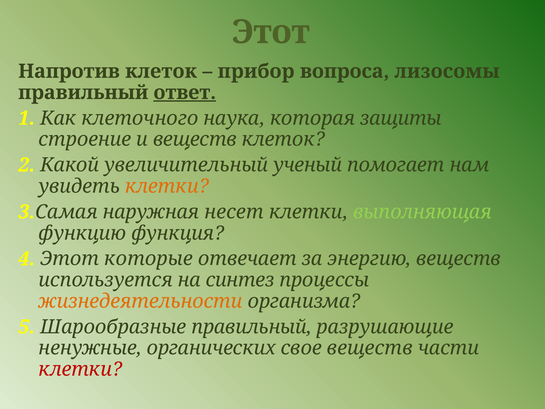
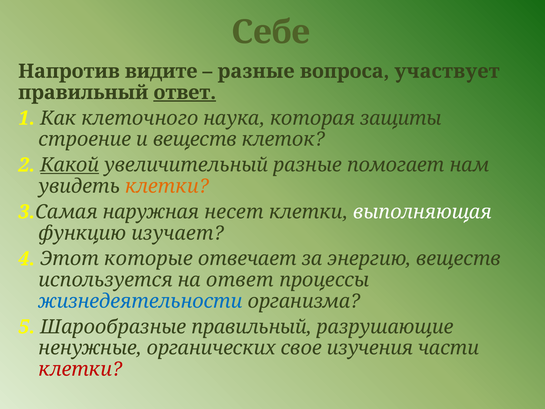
Этот at (271, 32): Этот -> Себе
Напротив клеток: клеток -> видите
прибор at (256, 71): прибор -> разные
лизосомы: лизосомы -> участвует
Какой underline: none -> present
увеличительный ученый: ученый -> разные
выполняющая colour: light green -> white
функция: функция -> изучает
на синтез: синтез -> ответ
жизнедеятельности colour: orange -> blue
свое веществ: веществ -> изучения
